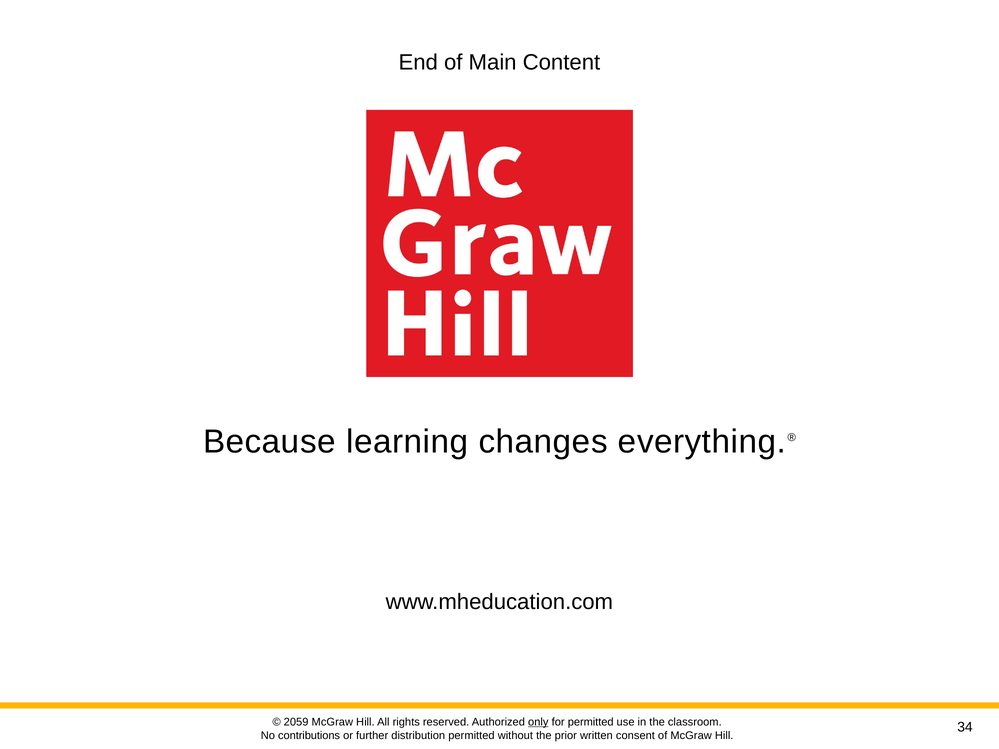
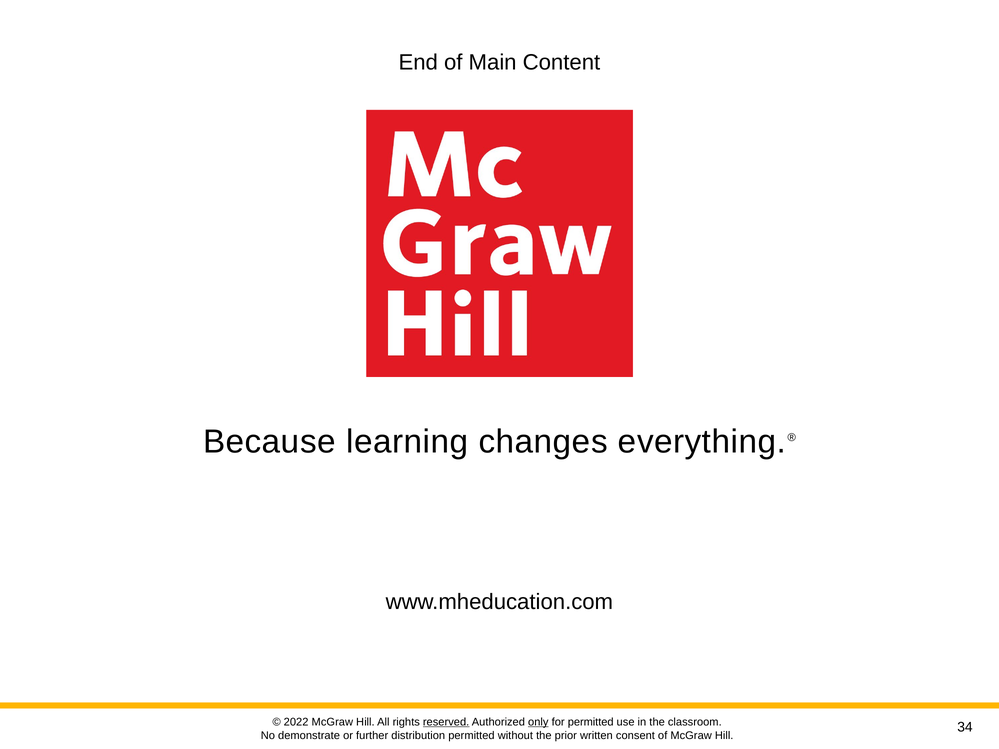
2059: 2059 -> 2022
reserved underline: none -> present
contributions: contributions -> demonstrate
